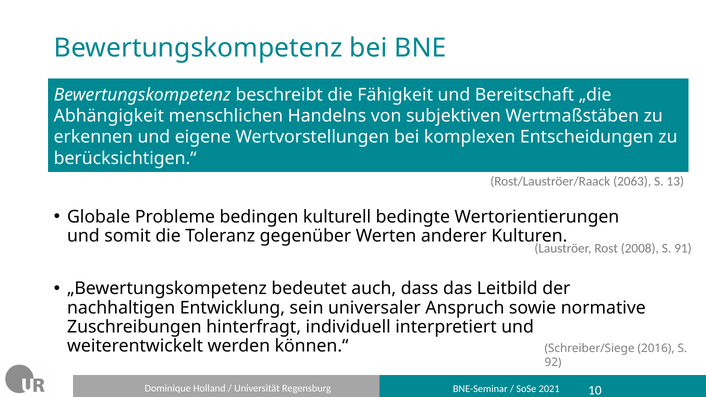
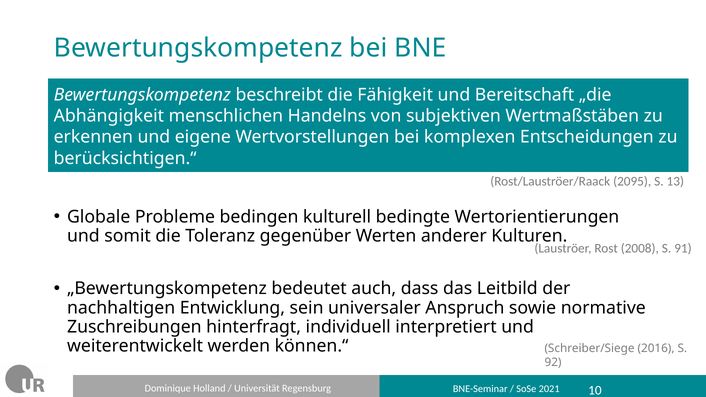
2063: 2063 -> 2095
